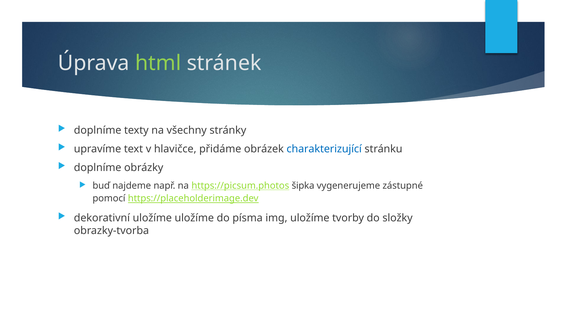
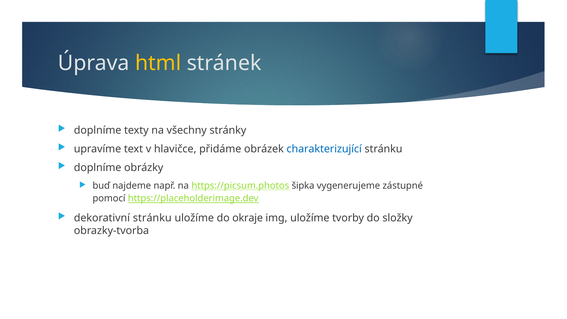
html colour: light green -> yellow
dekorativní uložíme: uložíme -> stránku
písma: písma -> okraje
